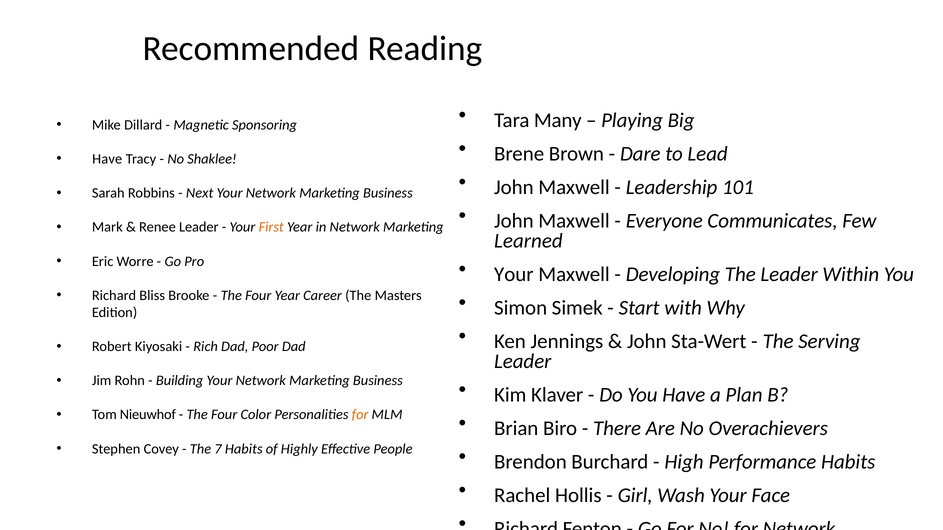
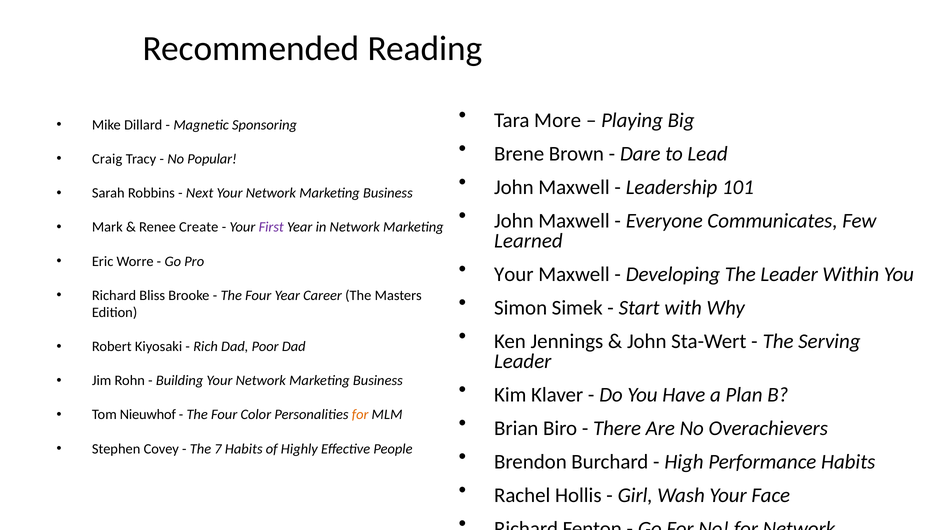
Many: Many -> More
Have at (107, 159): Have -> Craig
Shaklee: Shaklee -> Popular
Renee Leader: Leader -> Create
First colour: orange -> purple
